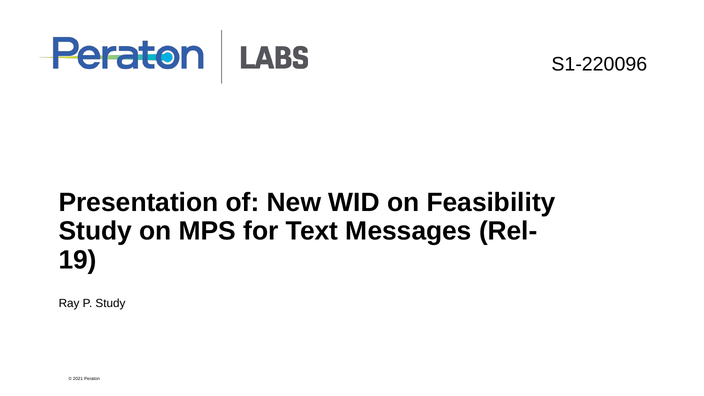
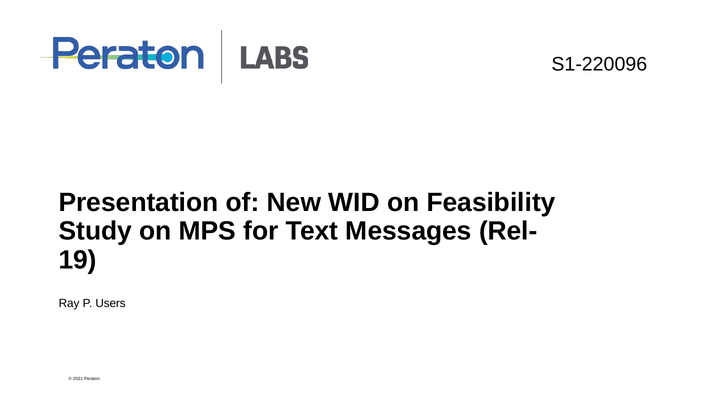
P Study: Study -> Users
